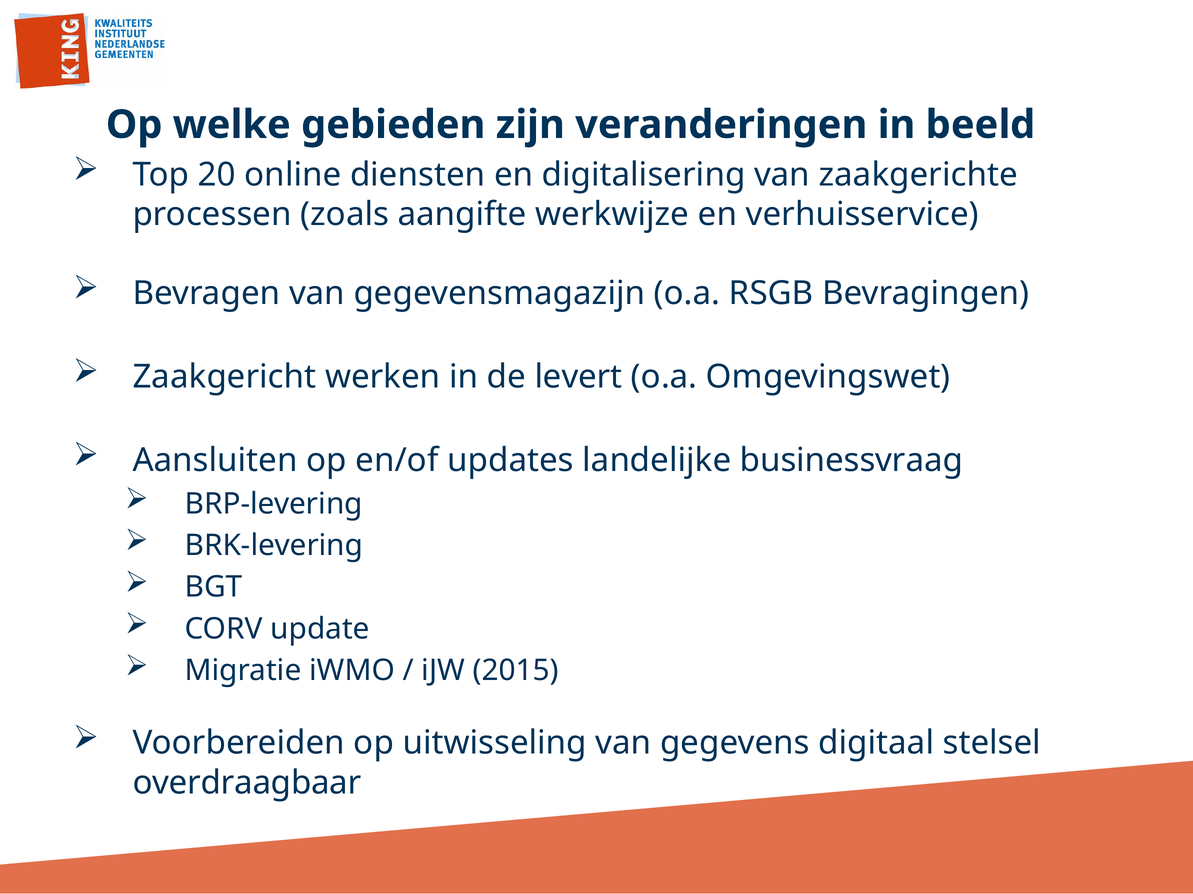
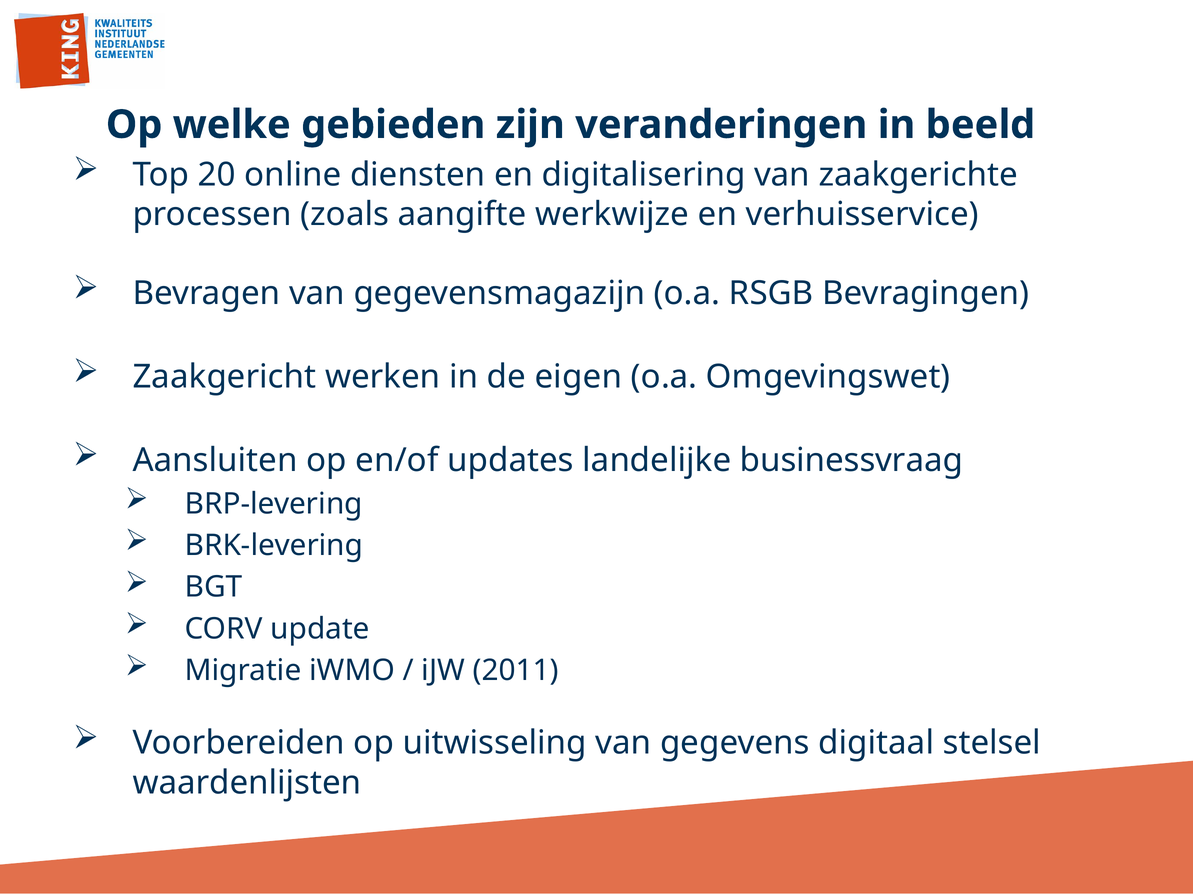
levert: levert -> eigen
2015: 2015 -> 2011
overdraagbaar: overdraagbaar -> waardenlijsten
